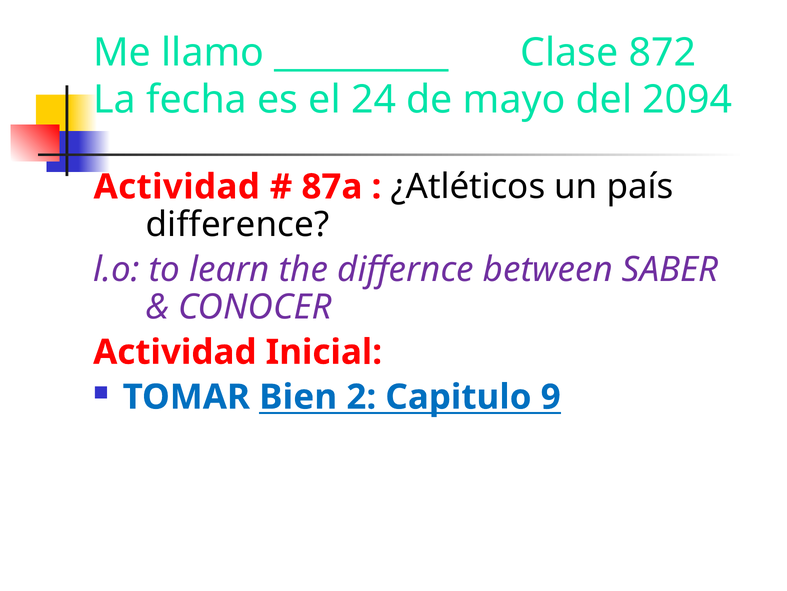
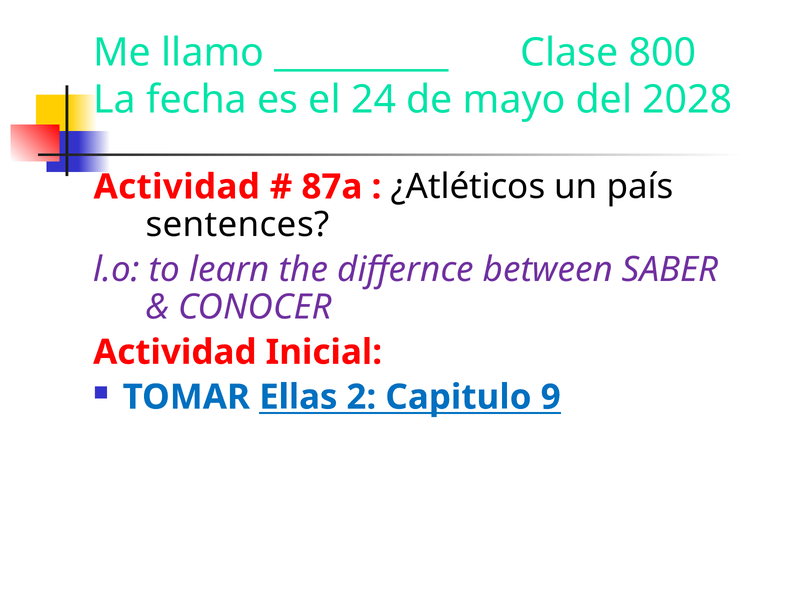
872: 872 -> 800
2094: 2094 -> 2028
difference: difference -> sentences
Bien: Bien -> Ellas
